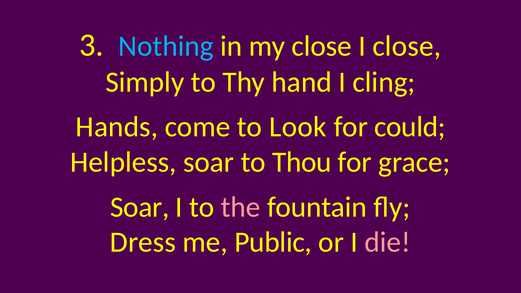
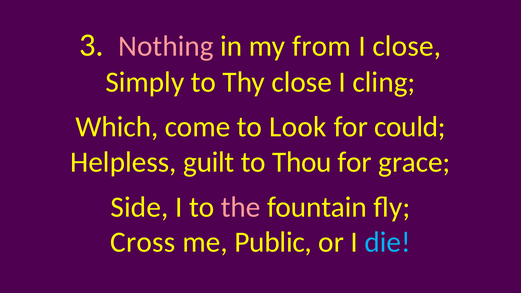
Nothing colour: light blue -> pink
my close: close -> from
Thy hand: hand -> close
Hands: Hands -> Which
Helpless soar: soar -> guilt
Soar at (140, 207): Soar -> Side
Dress: Dress -> Cross
die colour: pink -> light blue
